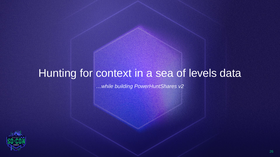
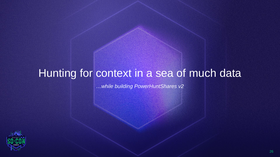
levels: levels -> much
